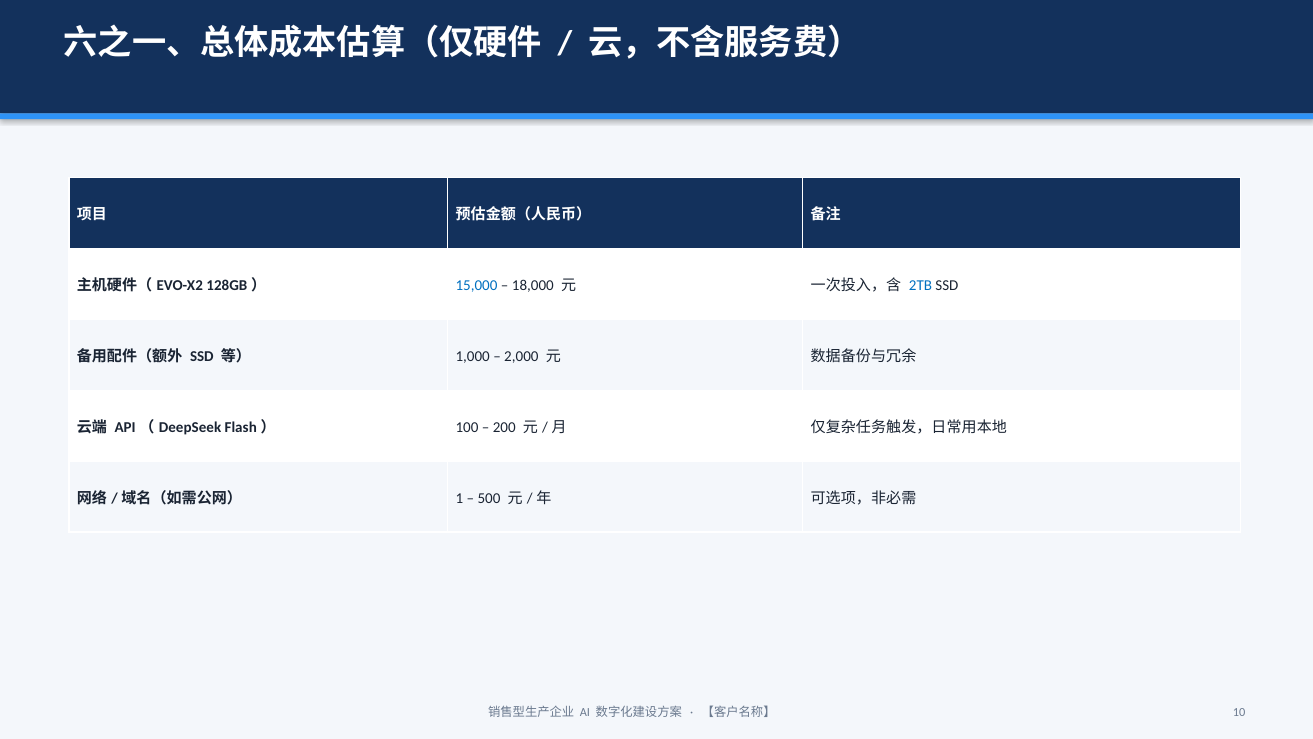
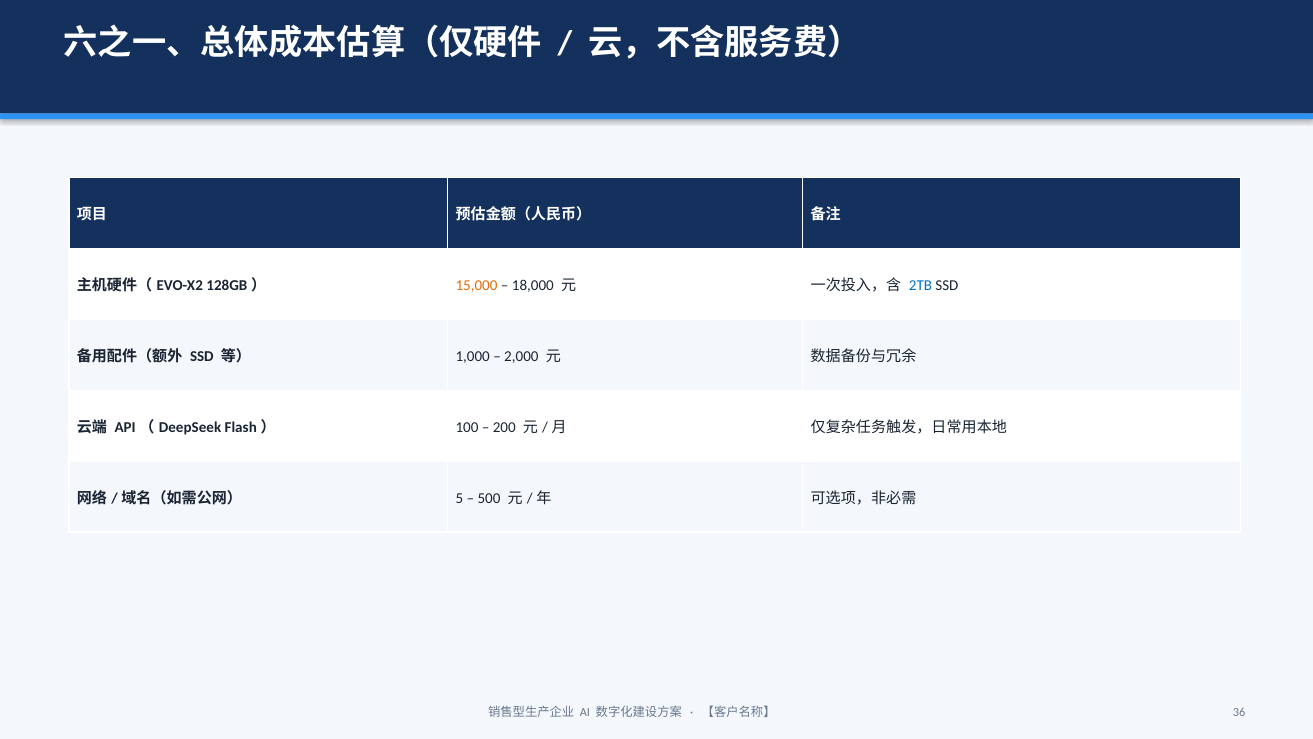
15,000 colour: blue -> orange
1: 1 -> 5
10: 10 -> 36
